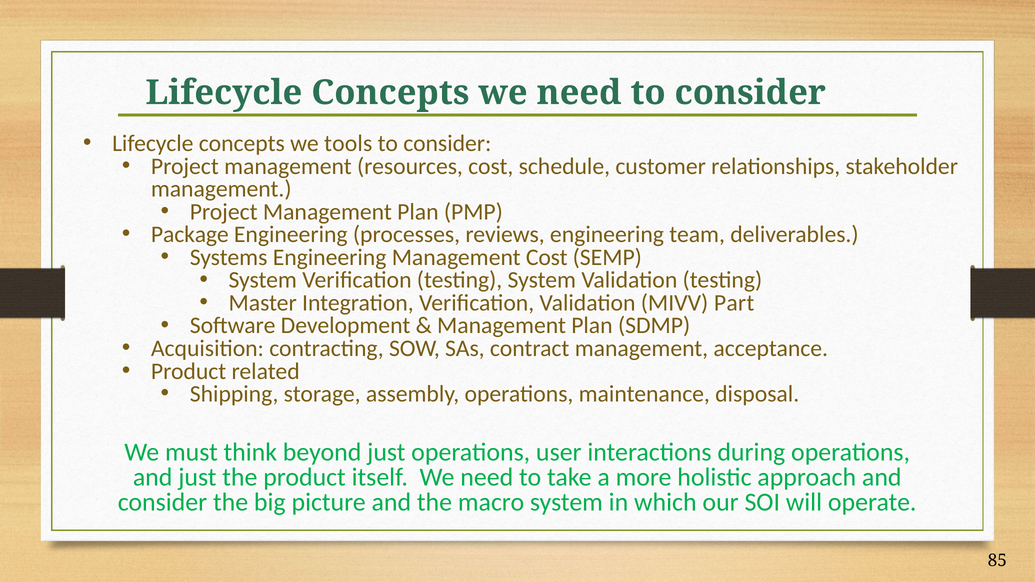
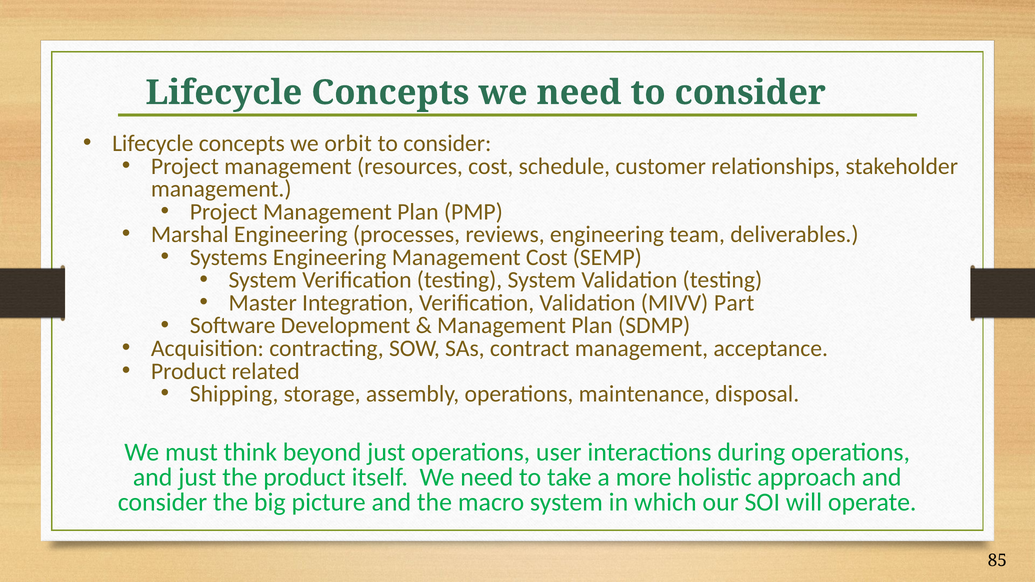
tools: tools -> orbit
Package: Package -> Marshal
